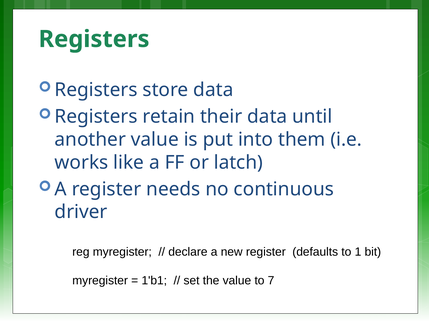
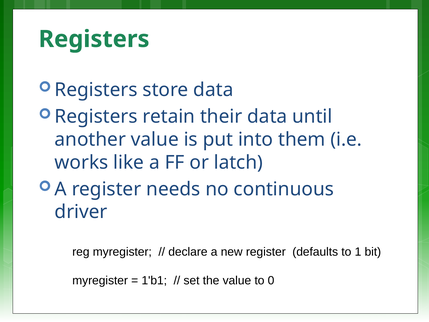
7: 7 -> 0
